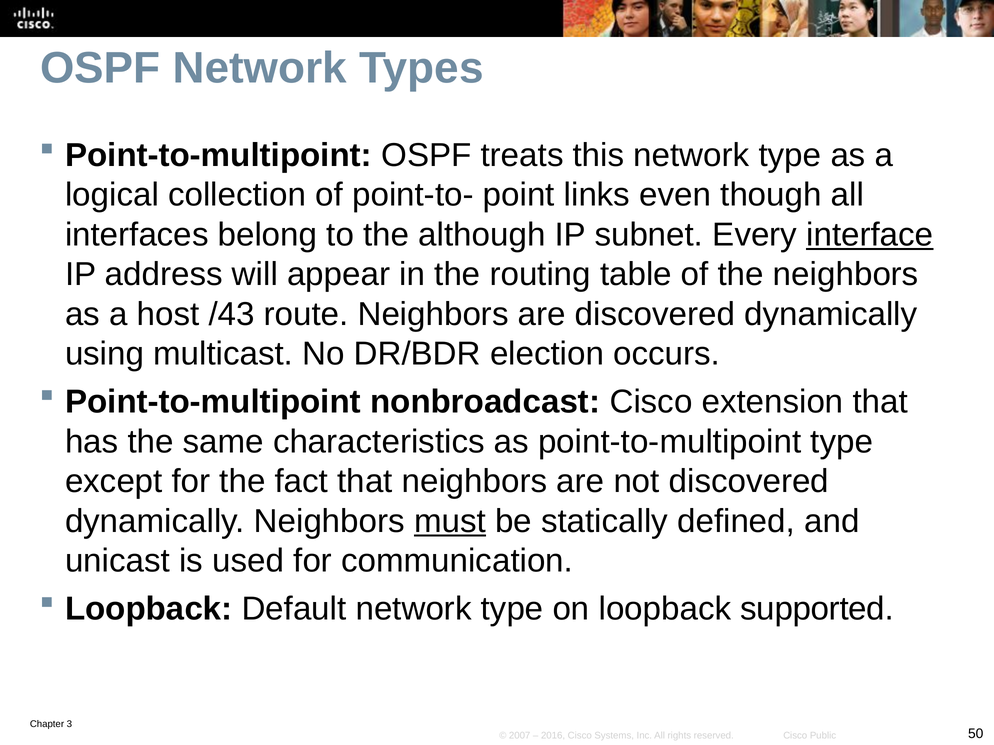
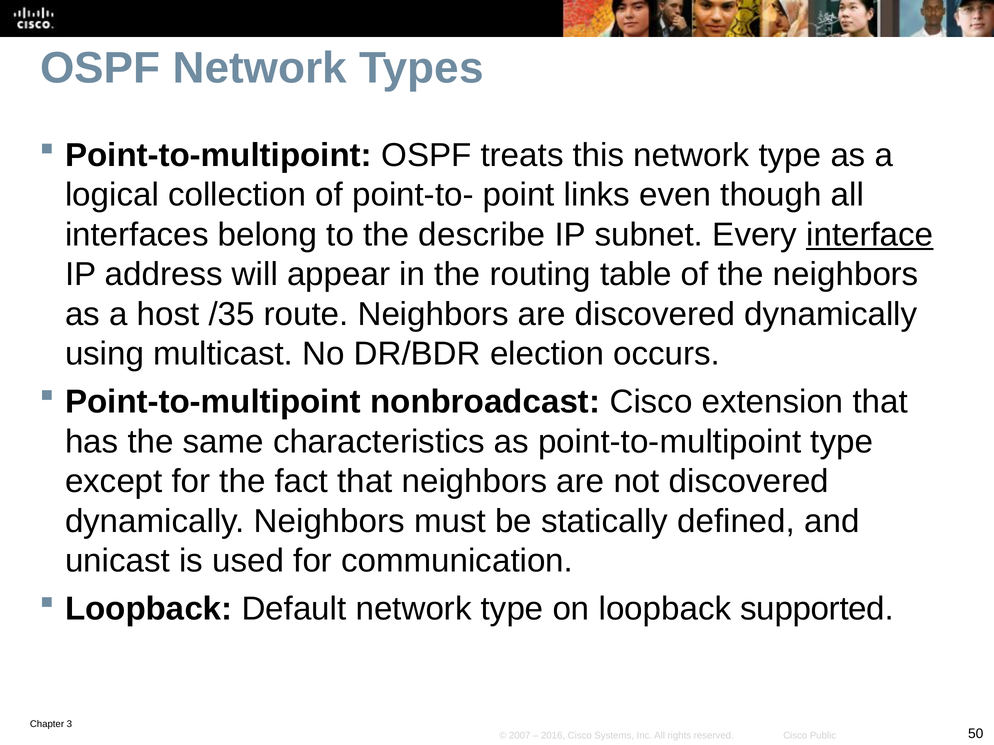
although: although -> describe
/43: /43 -> /35
must underline: present -> none
